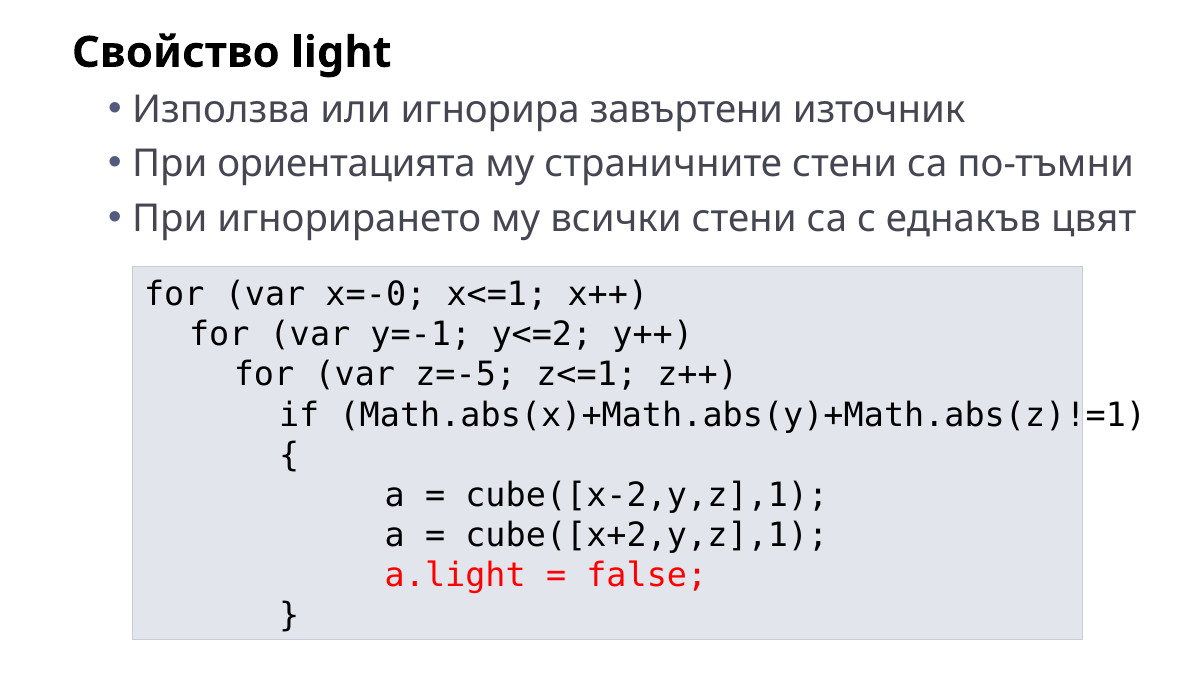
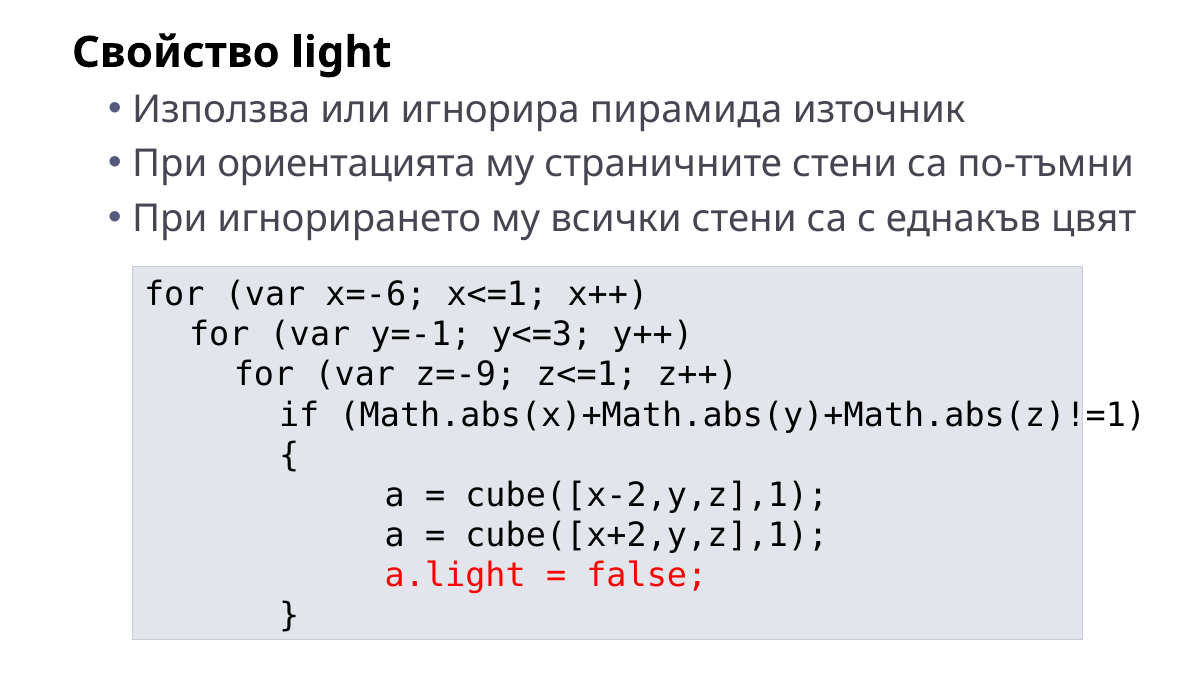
завъртени: завъртени -> пирамида
x=-0: x=-0 -> x=-6
y<=2: y<=2 -> y<=3
z=-5: z=-5 -> z=-9
